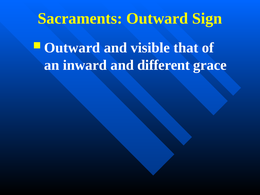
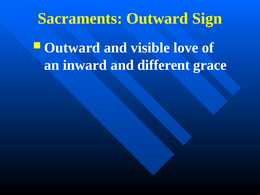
that: that -> love
